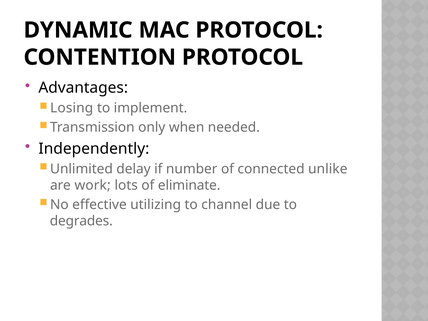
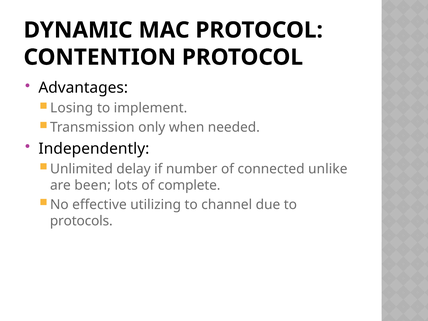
work: work -> been
eliminate: eliminate -> complete
degrades: degrades -> protocols
